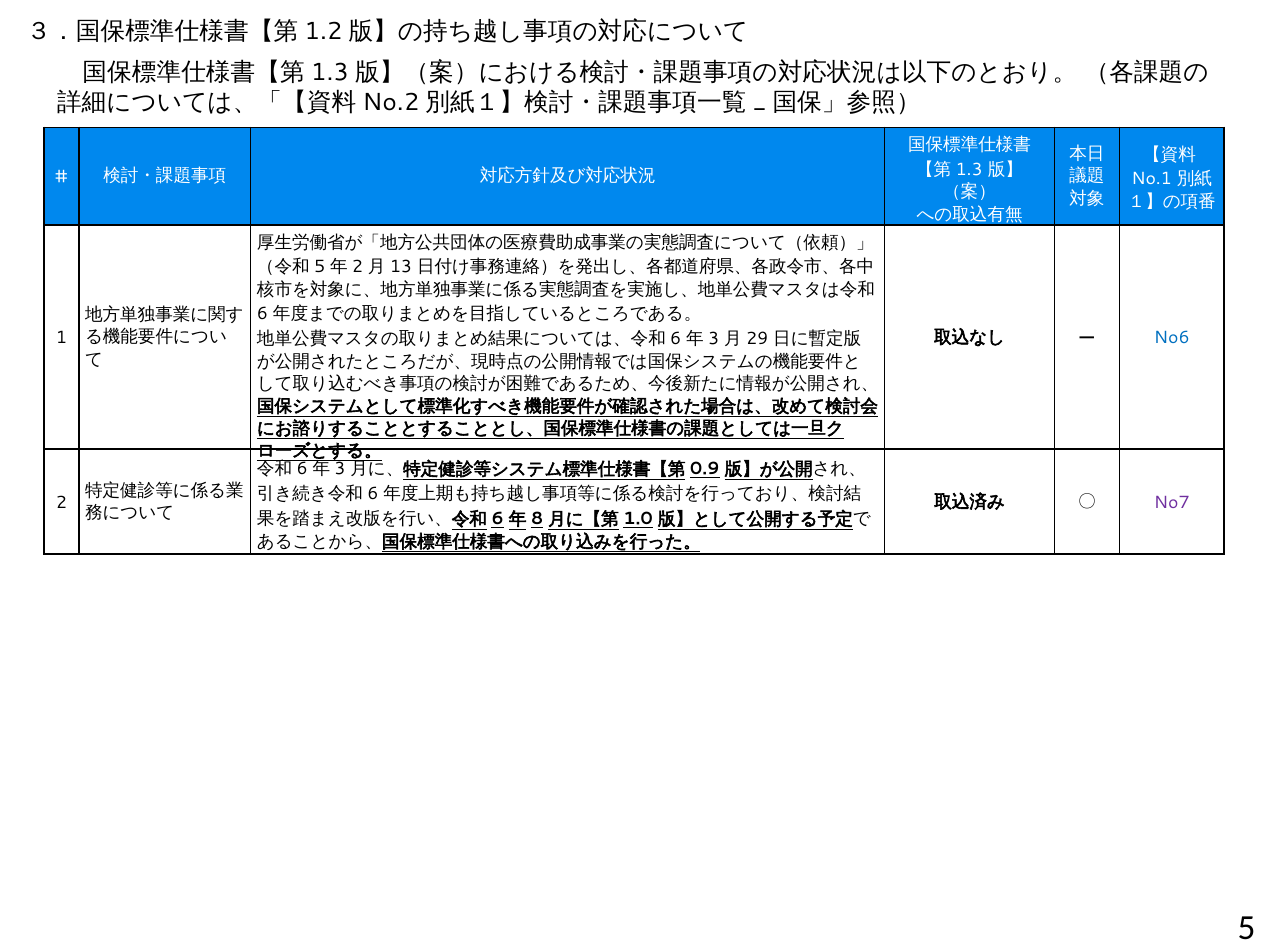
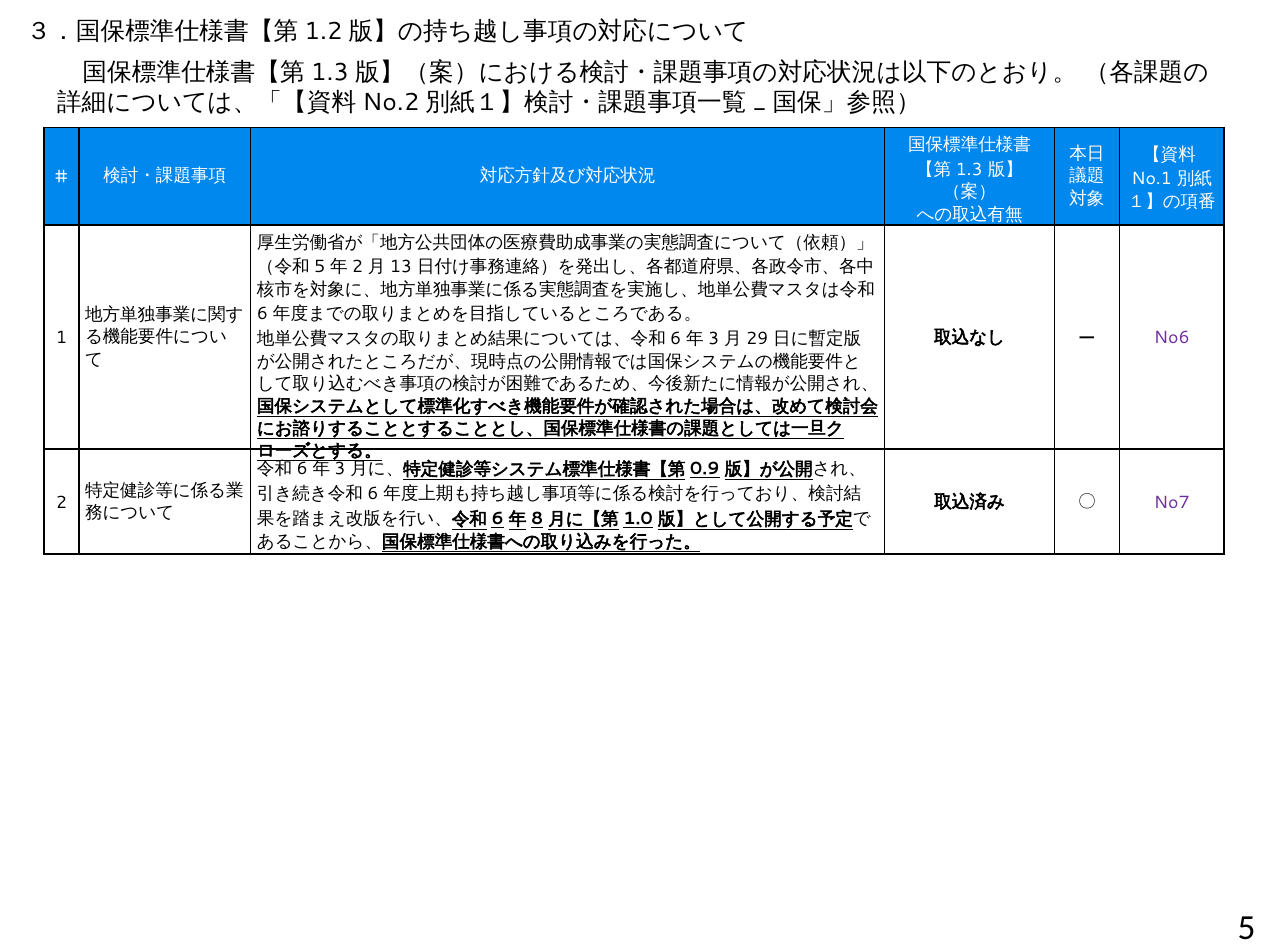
No6 colour: blue -> purple
